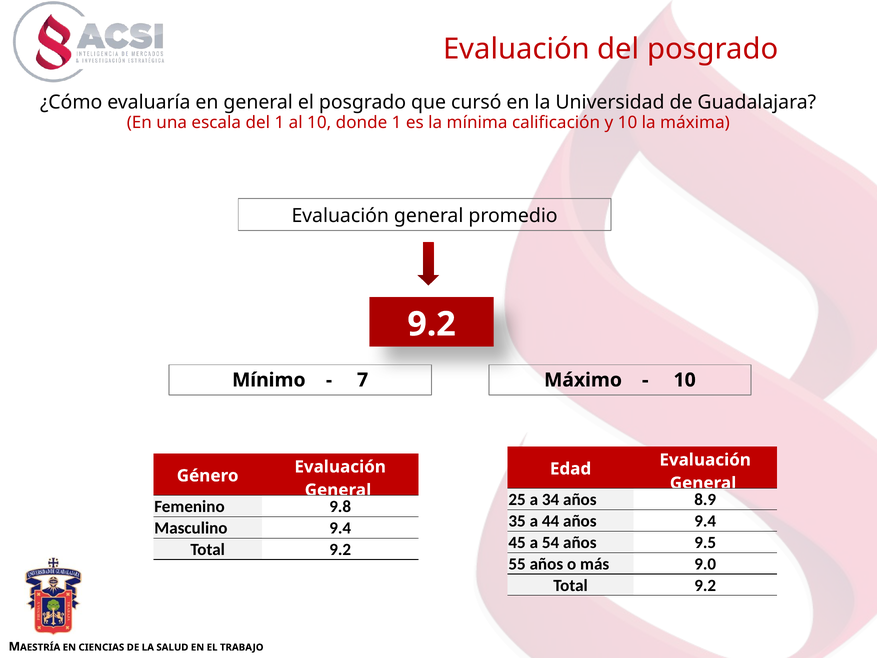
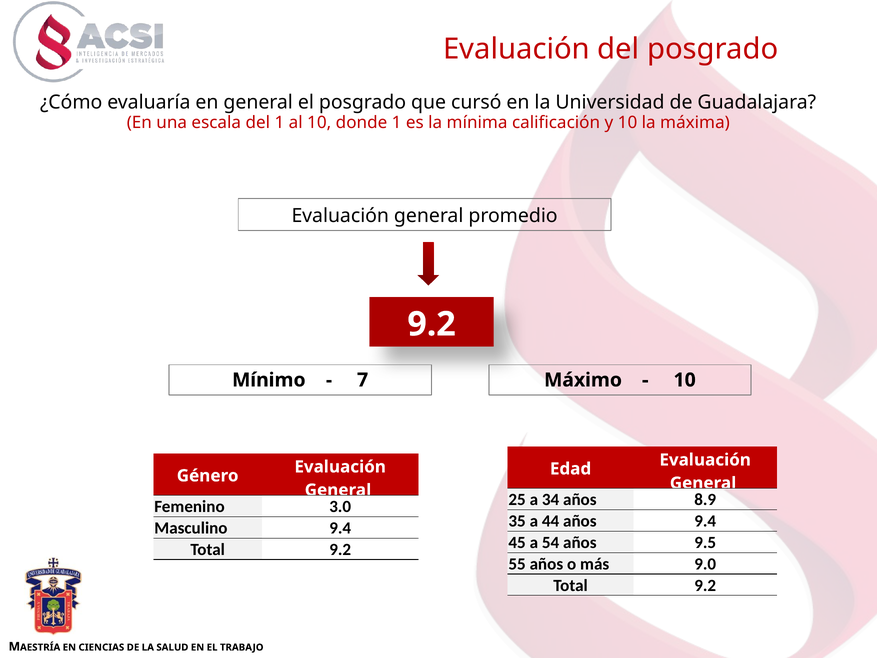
9.8: 9.8 -> 3.0
